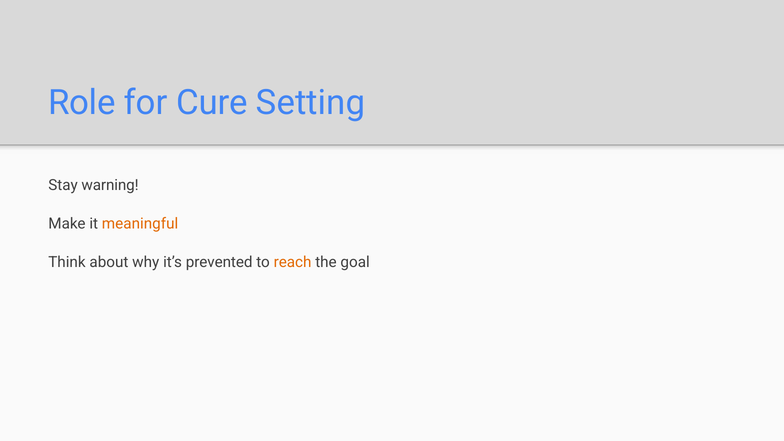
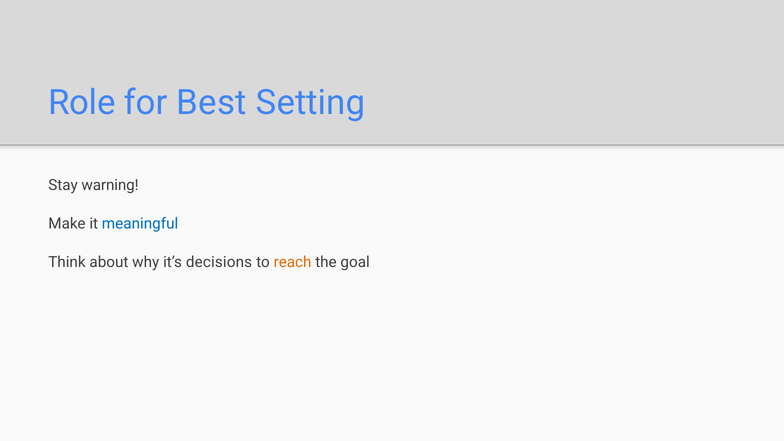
Cure: Cure -> Best
meaningful colour: orange -> blue
prevented: prevented -> decisions
